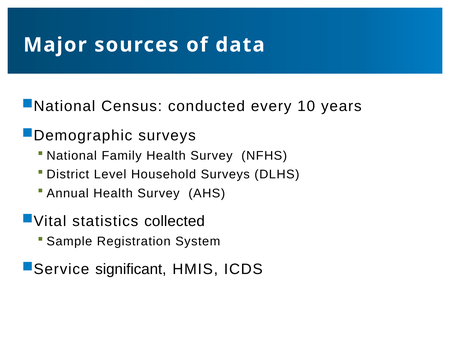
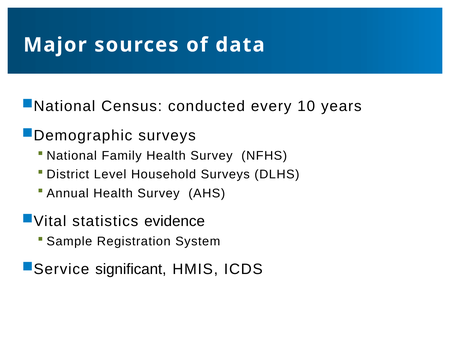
collected: collected -> evidence
